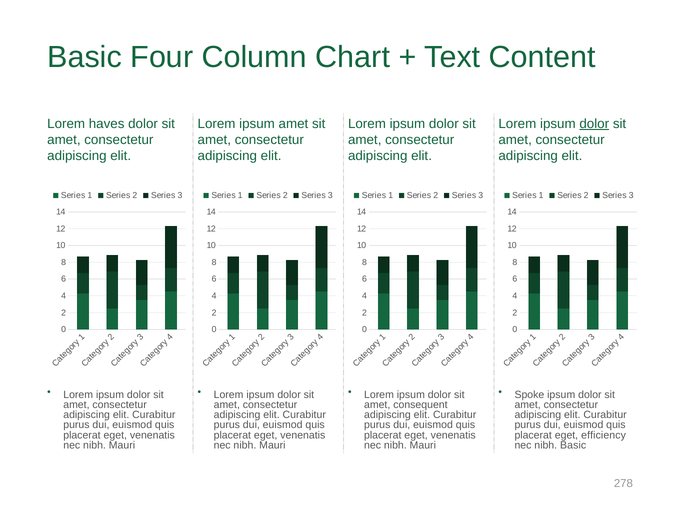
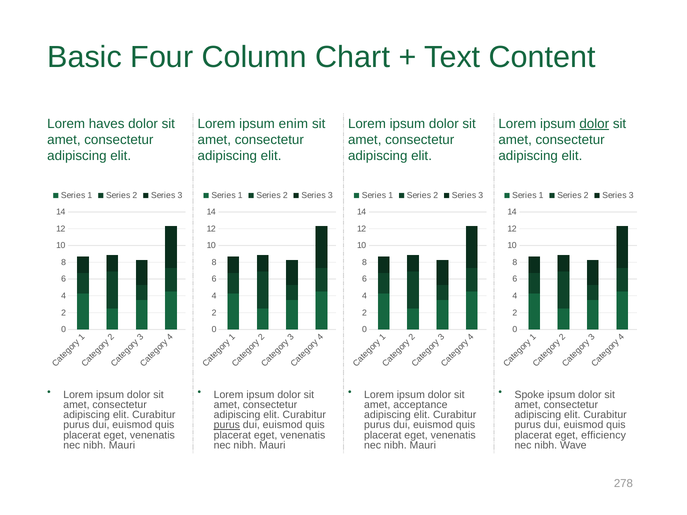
ipsum amet: amet -> enim
consequent: consequent -> acceptance
purus at (227, 425) underline: none -> present
nibh Basic: Basic -> Wave
